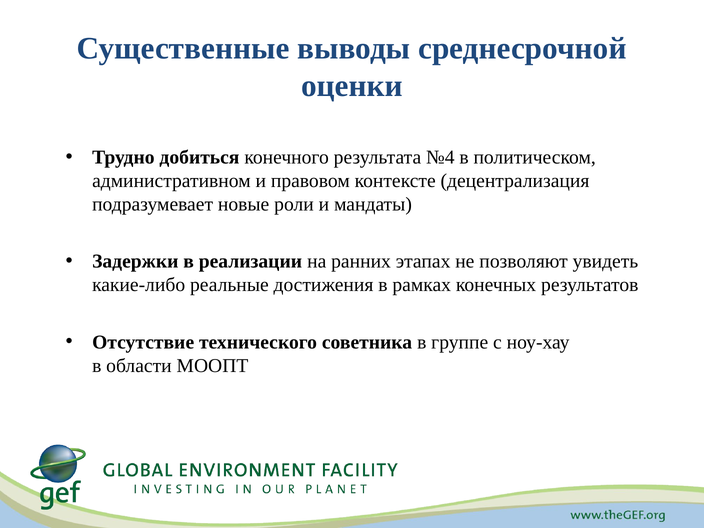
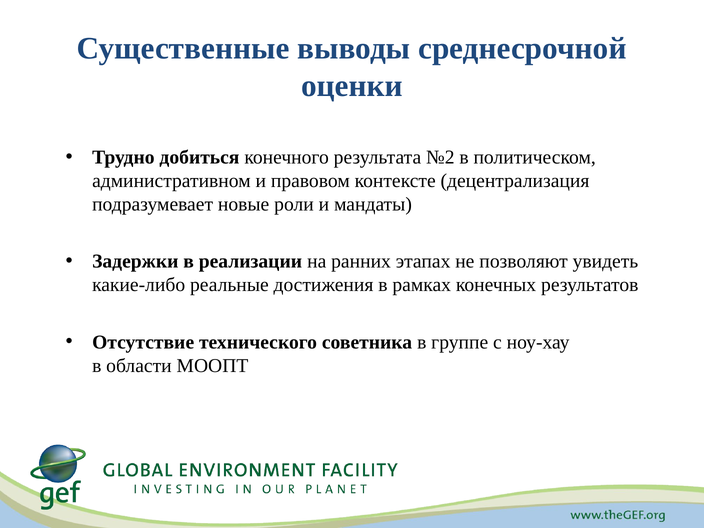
№4: №4 -> №2
